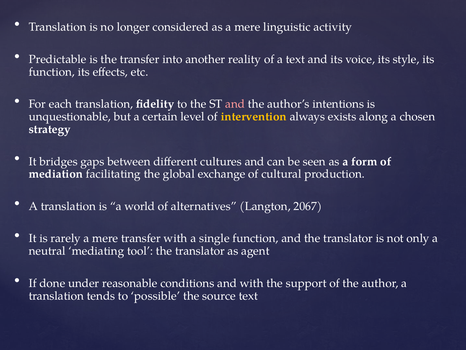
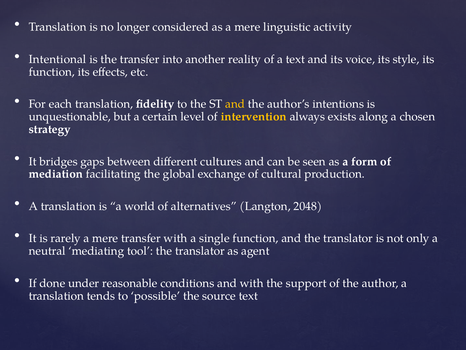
Predictable: Predictable -> Intentional
and at (235, 104) colour: pink -> yellow
2067: 2067 -> 2048
